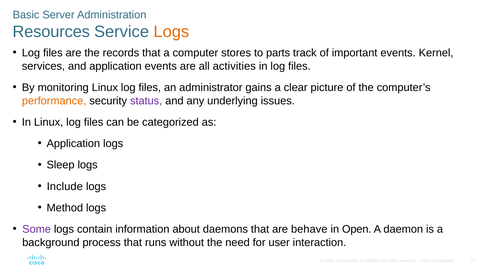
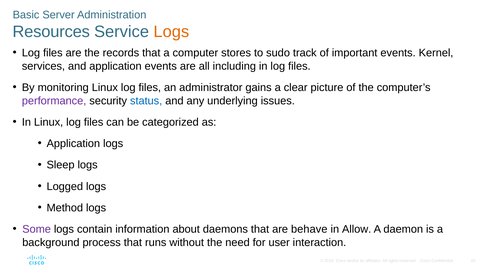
parts: parts -> sudo
activities: activities -> including
performance colour: orange -> purple
status colour: purple -> blue
Include: Include -> Logged
Open: Open -> Allow
